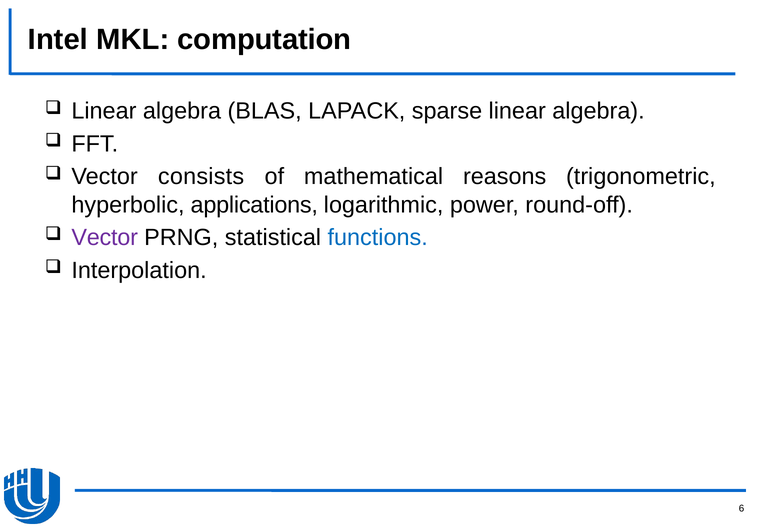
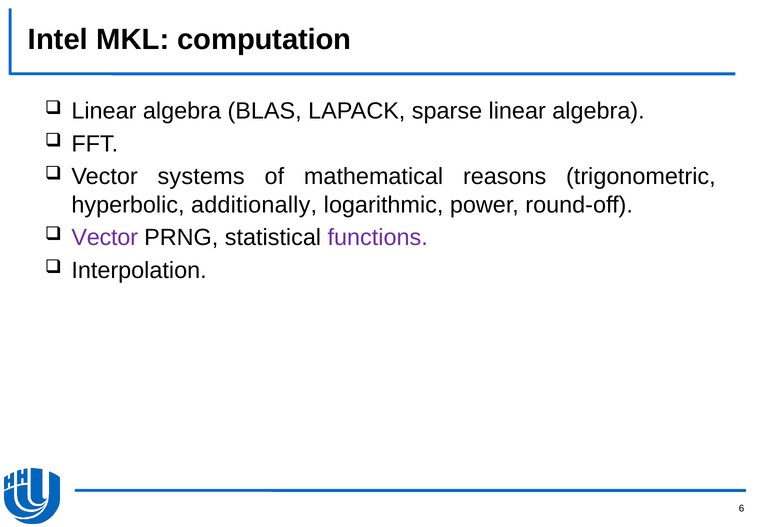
consists: consists -> systems
applications: applications -> additionally
functions colour: blue -> purple
